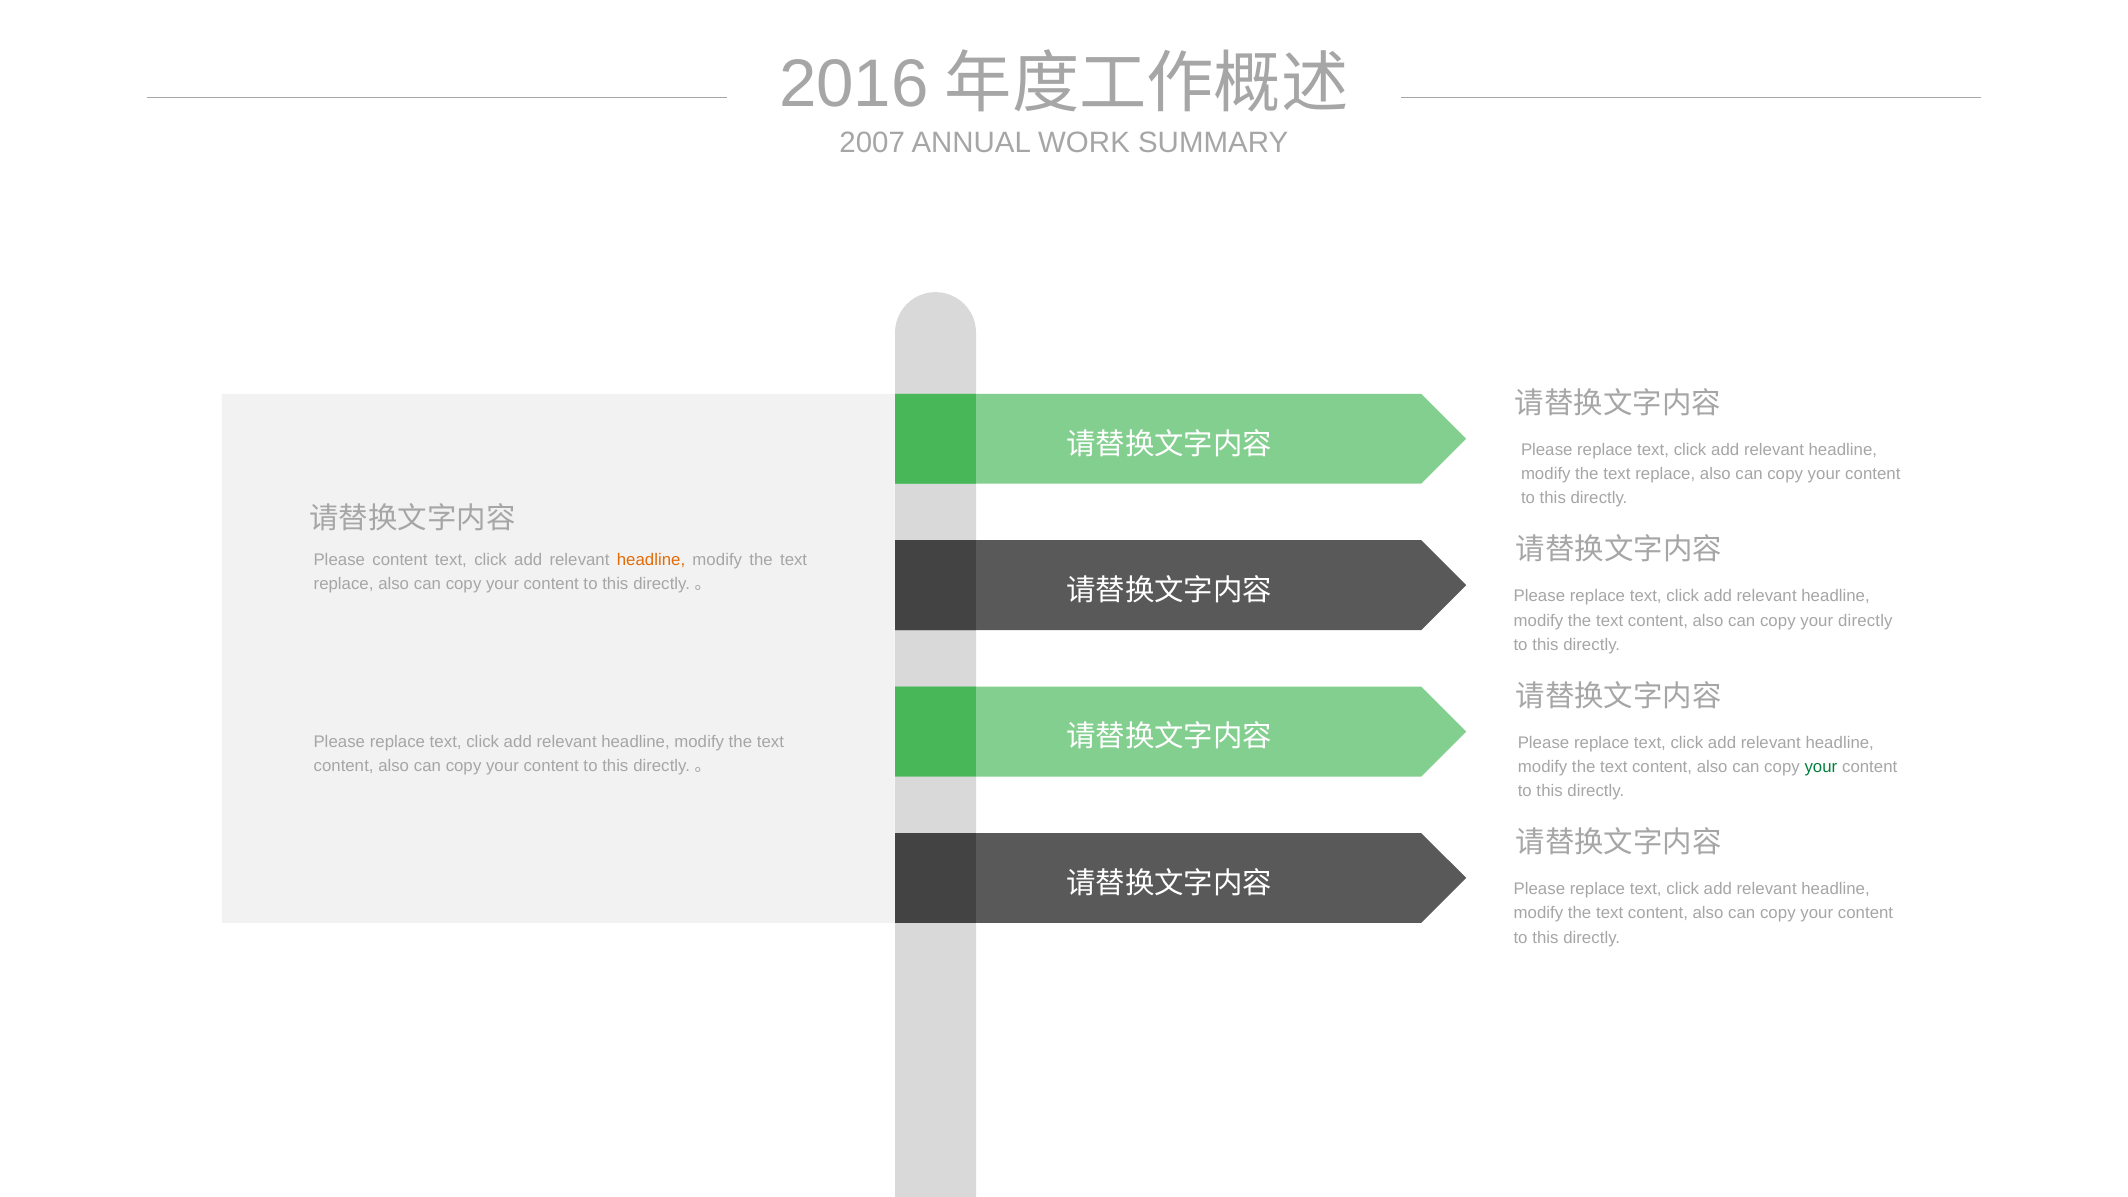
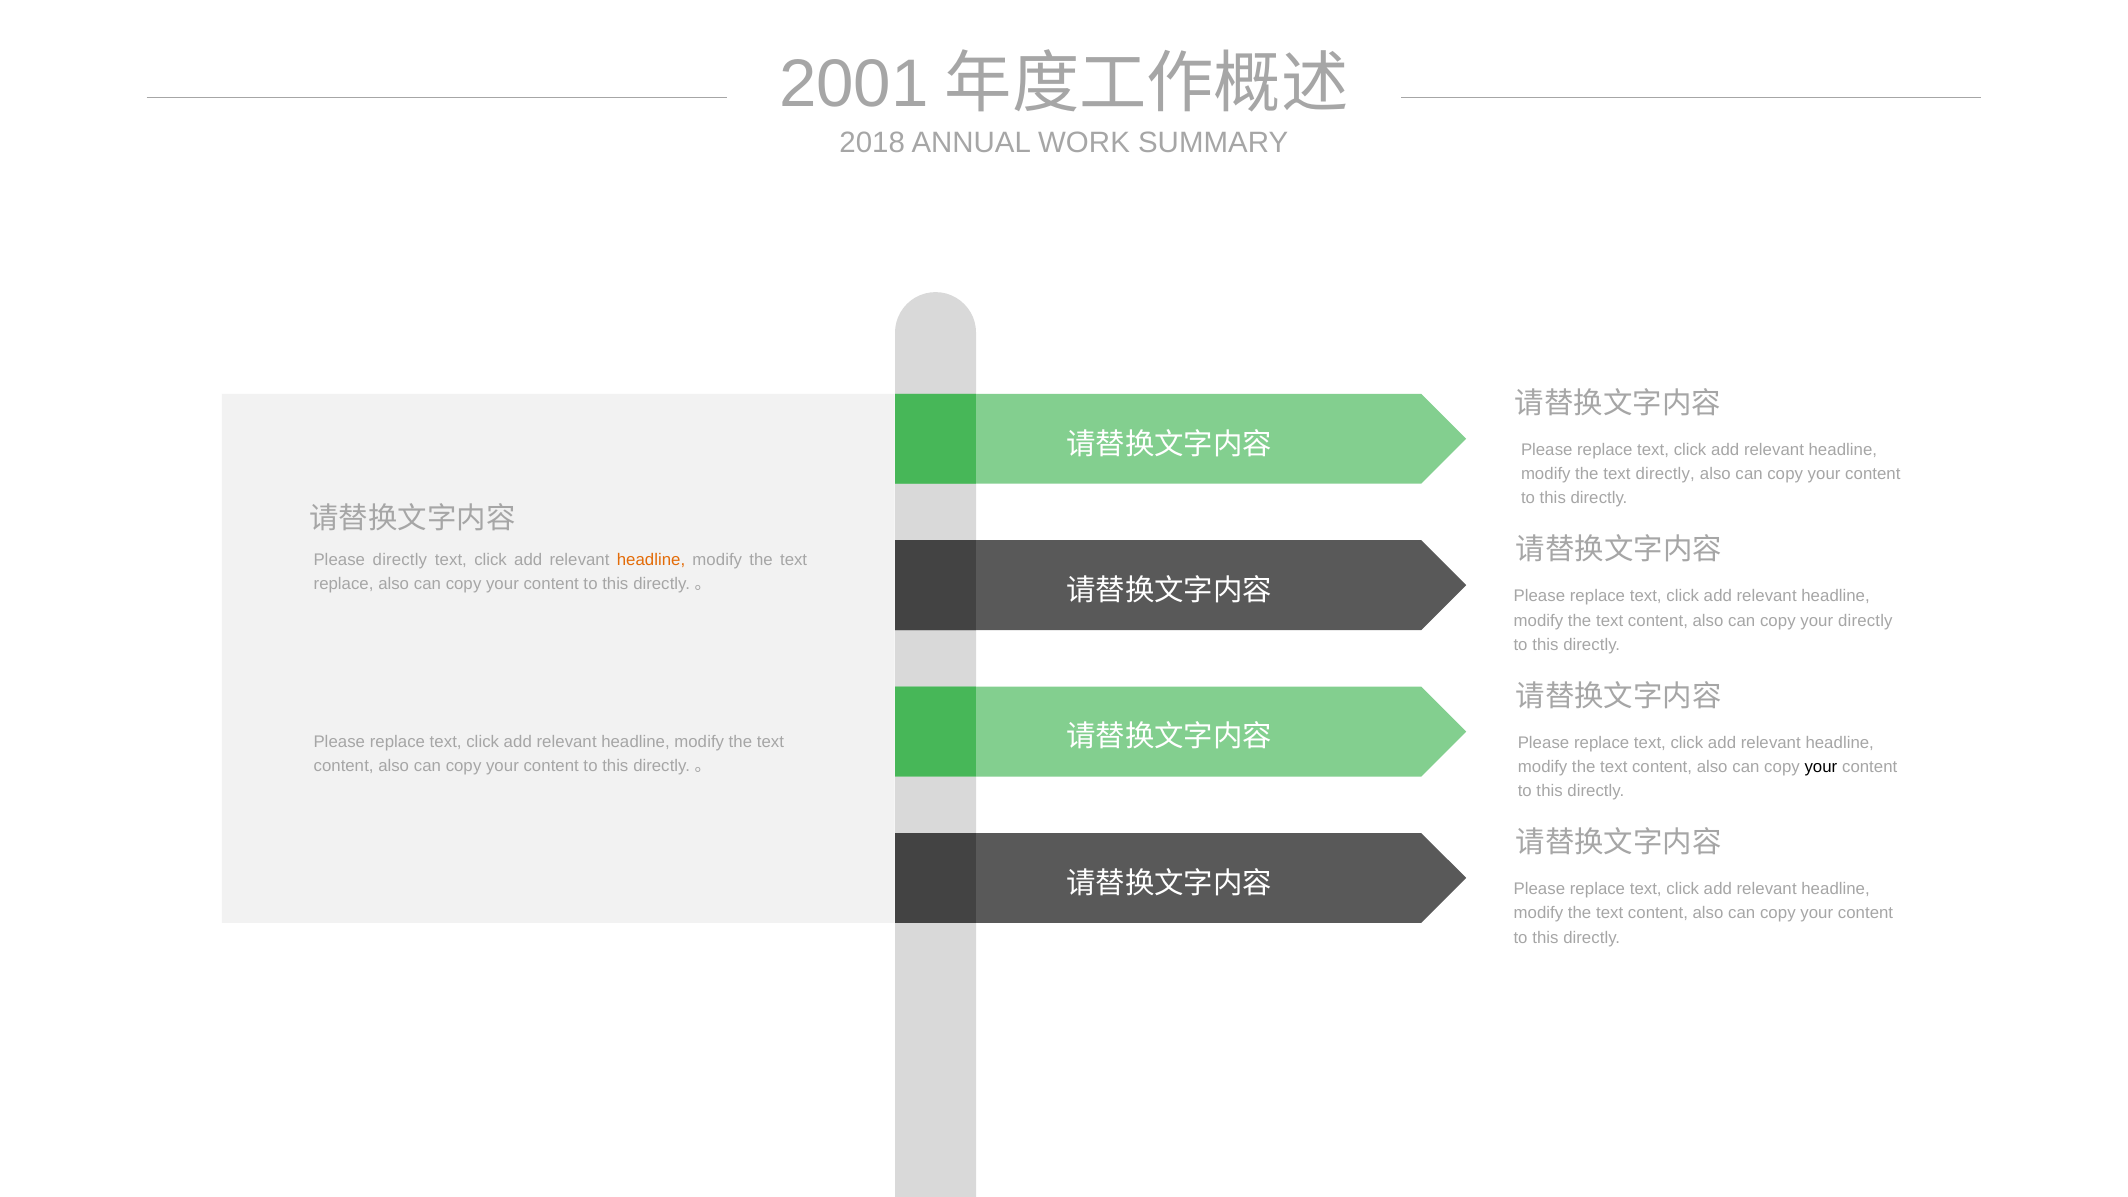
2016: 2016 -> 2001
2007: 2007 -> 2018
replace at (1665, 474): replace -> directly
Please content: content -> directly
your at (1821, 767) colour: green -> black
